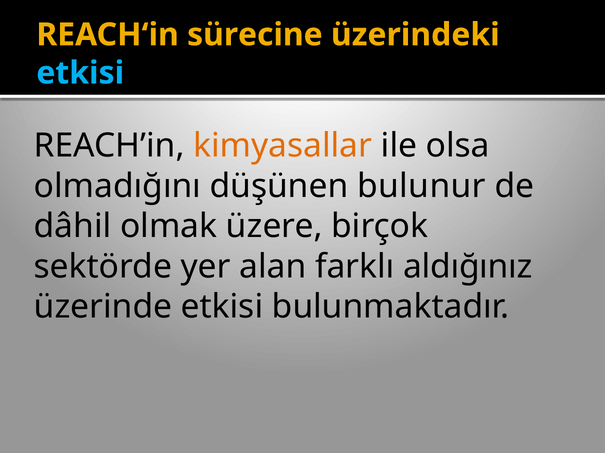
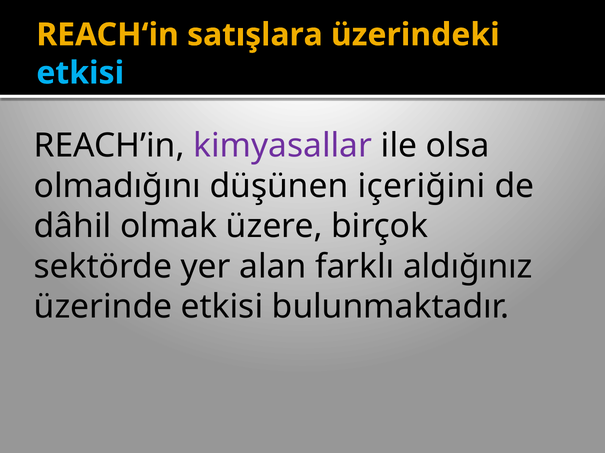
sürecine: sürecine -> satışlara
kimyasallar colour: orange -> purple
bulunur: bulunur -> içeriğini
